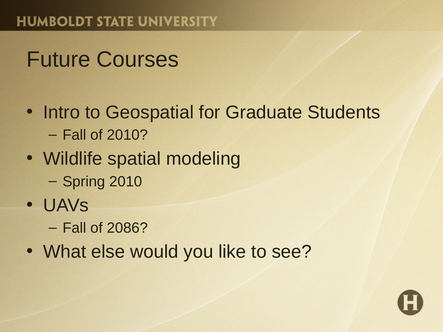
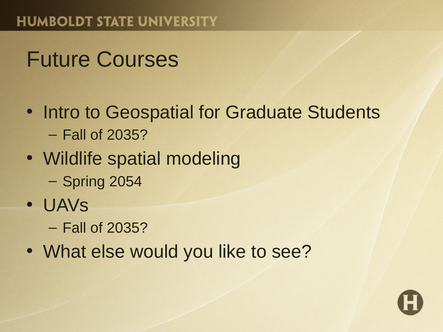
2010 at (127, 135): 2010 -> 2035
Spring 2010: 2010 -> 2054
2086 at (127, 228): 2086 -> 2035
